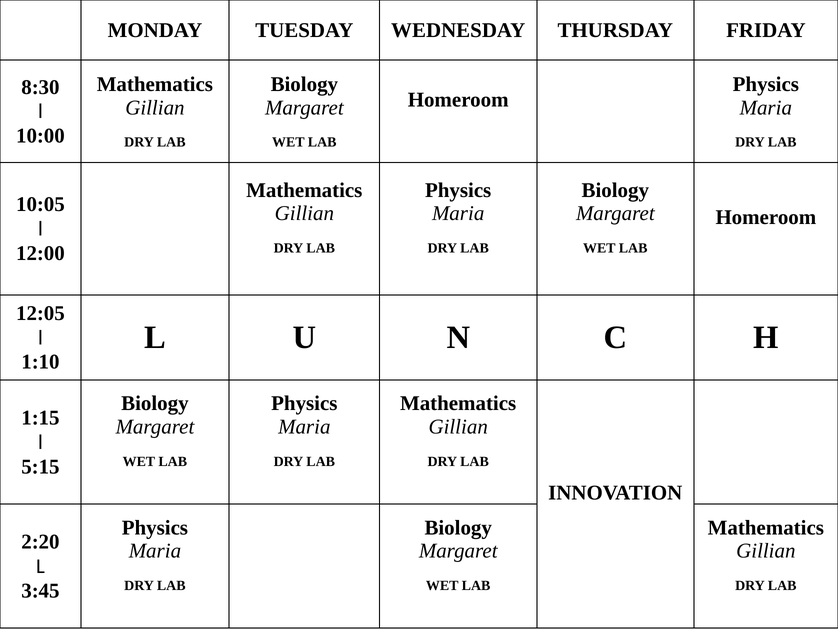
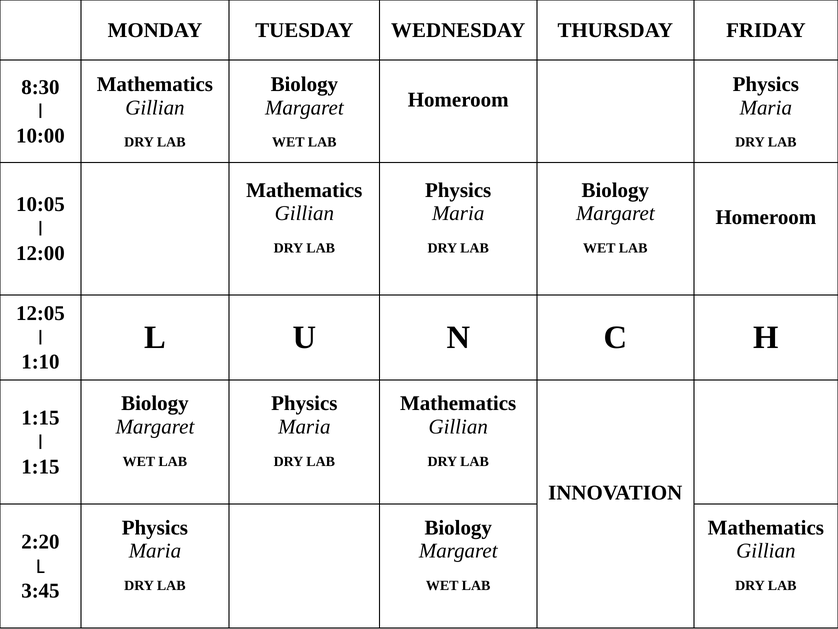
5:15 at (40, 466): 5:15 -> 1:15
